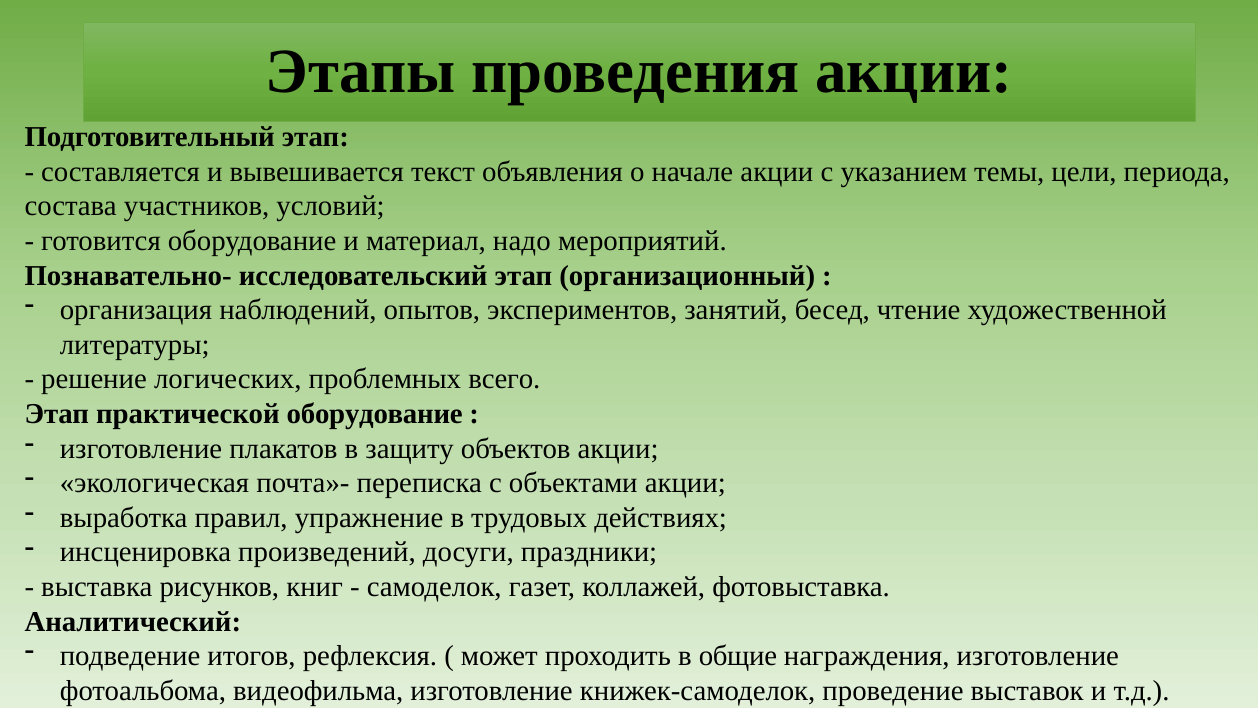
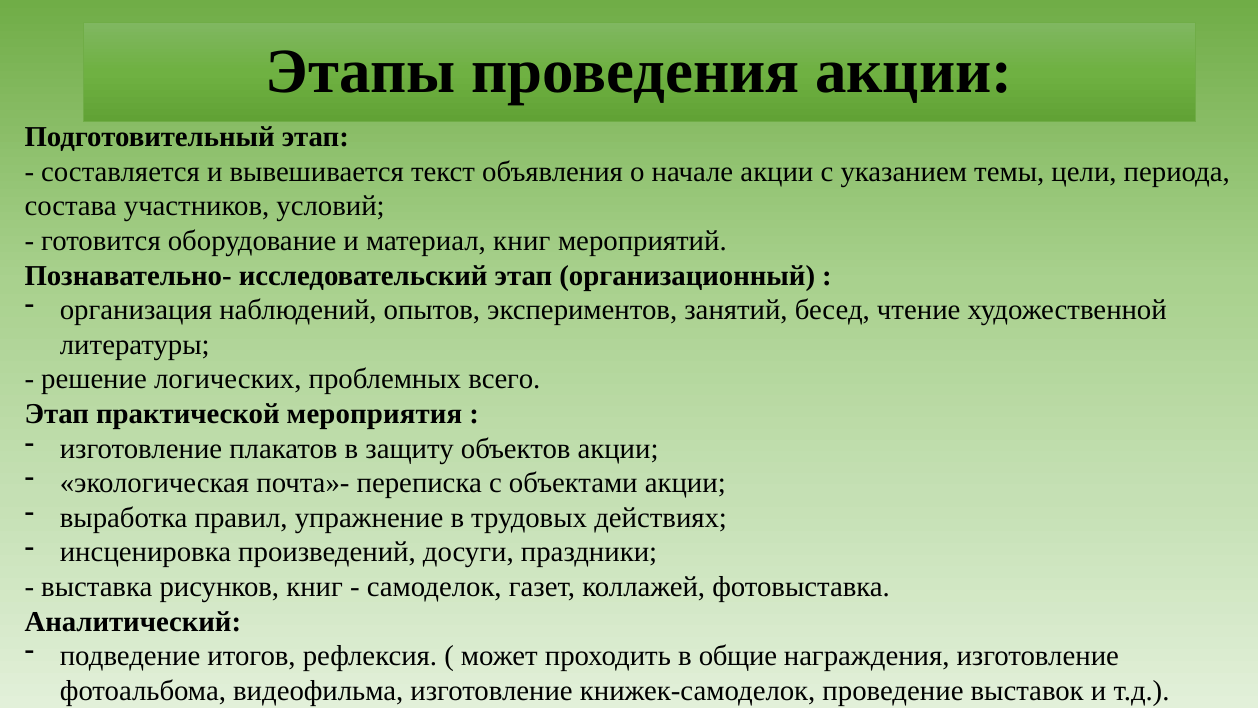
материал надо: надо -> книг
практической оборудование: оборудование -> мероприятия
